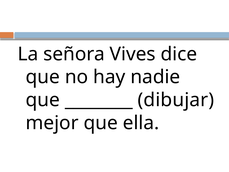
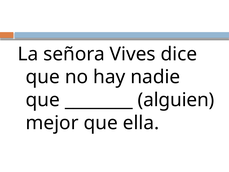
dibujar: dibujar -> alguien
